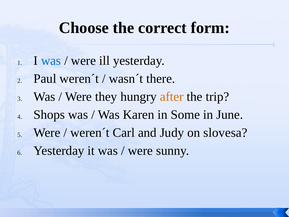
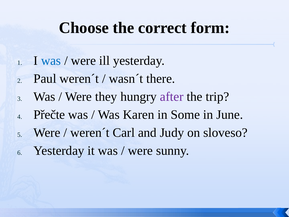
after colour: orange -> purple
Shops: Shops -> Přečte
slovesa: slovesa -> sloveso
